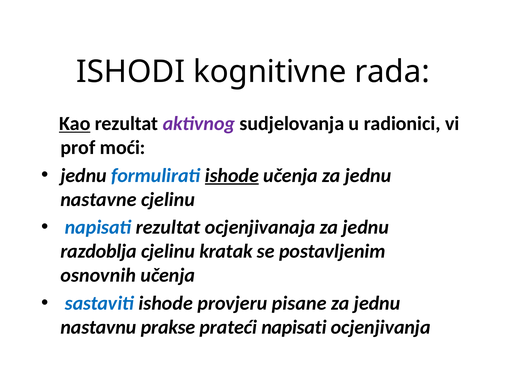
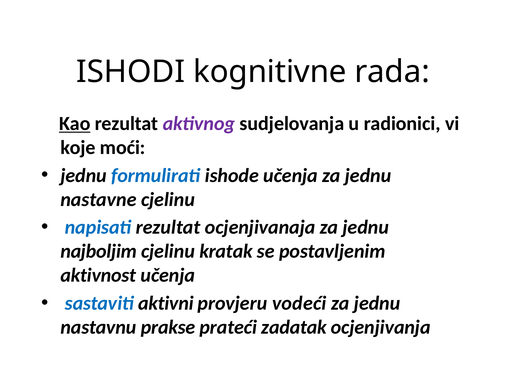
prof: prof -> koje
ishode at (232, 175) underline: present -> none
razdoblja: razdoblja -> najboljim
osnovnih: osnovnih -> aktivnost
sastaviti ishode: ishode -> aktivni
pisane: pisane -> vodeći
prateći napisati: napisati -> zadatak
